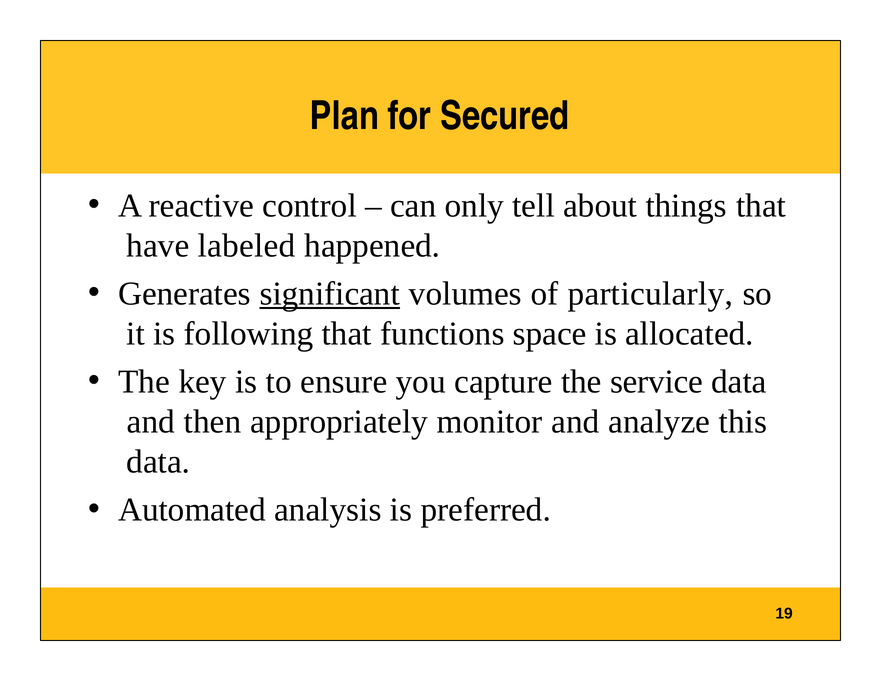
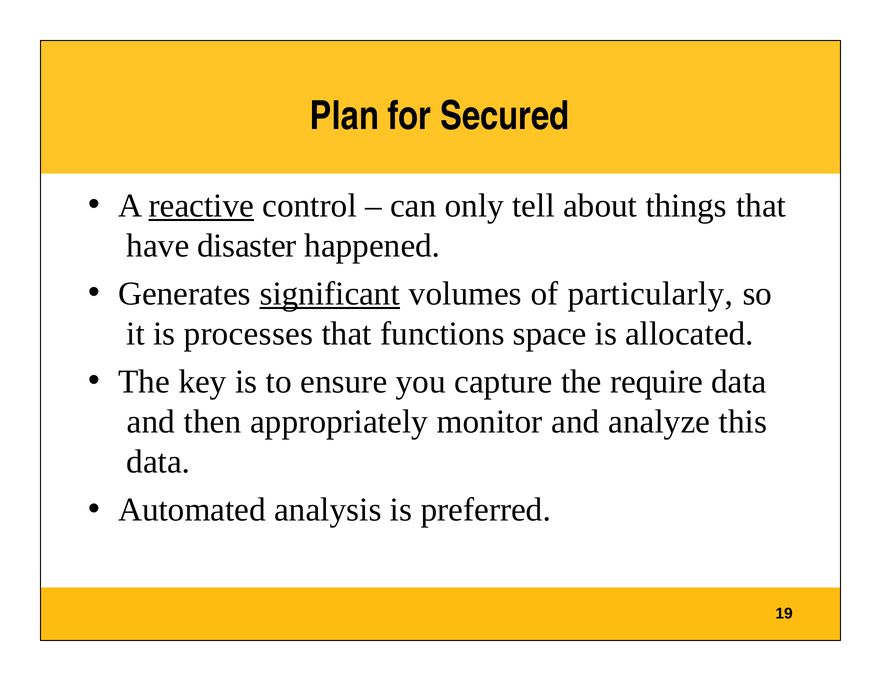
reactive underline: none -> present
labeled: labeled -> disaster
following: following -> processes
service: service -> require
